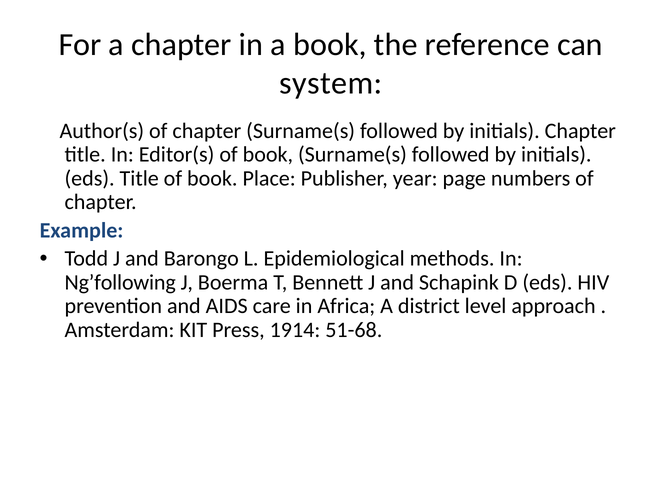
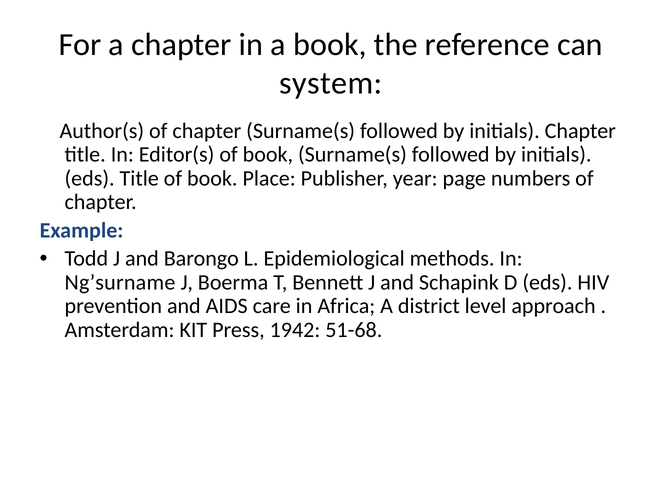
Ng’following: Ng’following -> Ng’surname
1914: 1914 -> 1942
